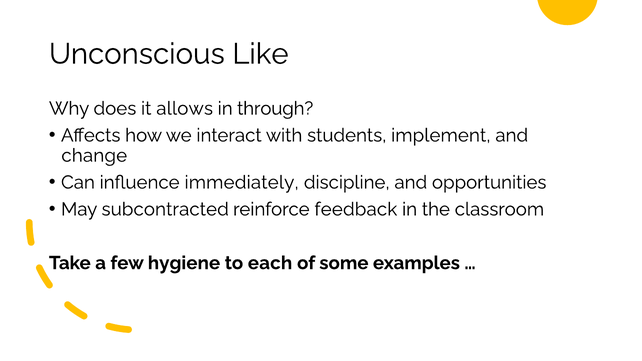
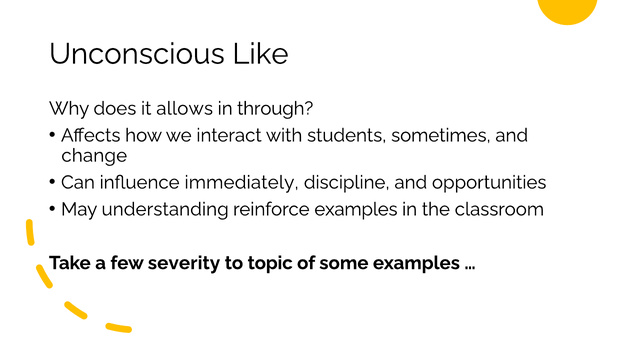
implement: implement -> sometimes
subcontracted: subcontracted -> understanding
reinforce feedback: feedback -> examples
hygiene: hygiene -> severity
each: each -> topic
